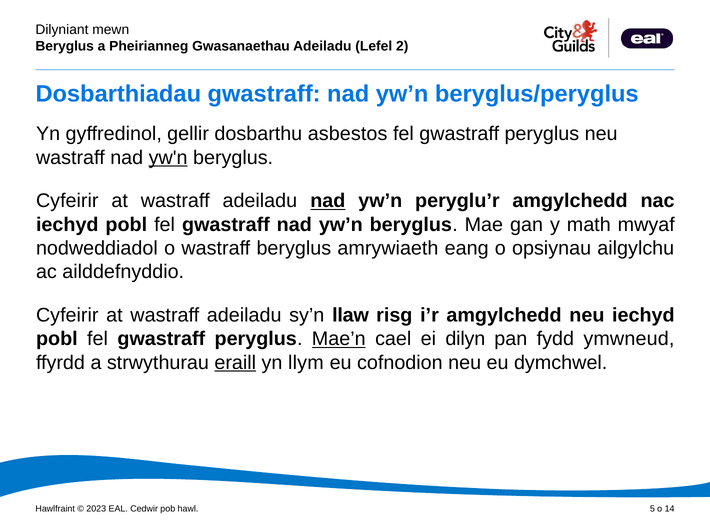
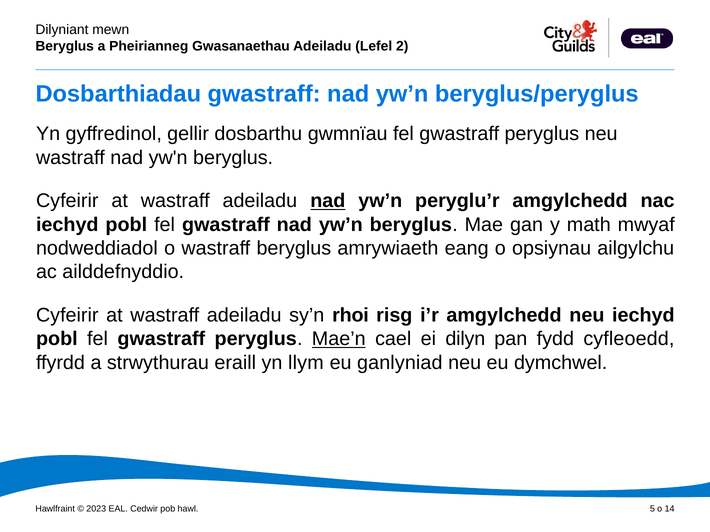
asbestos: asbestos -> gwmnïau
yw'n underline: present -> none
llaw: llaw -> rhoi
ymwneud: ymwneud -> cyfleoedd
eraill underline: present -> none
cofnodion: cofnodion -> ganlyniad
